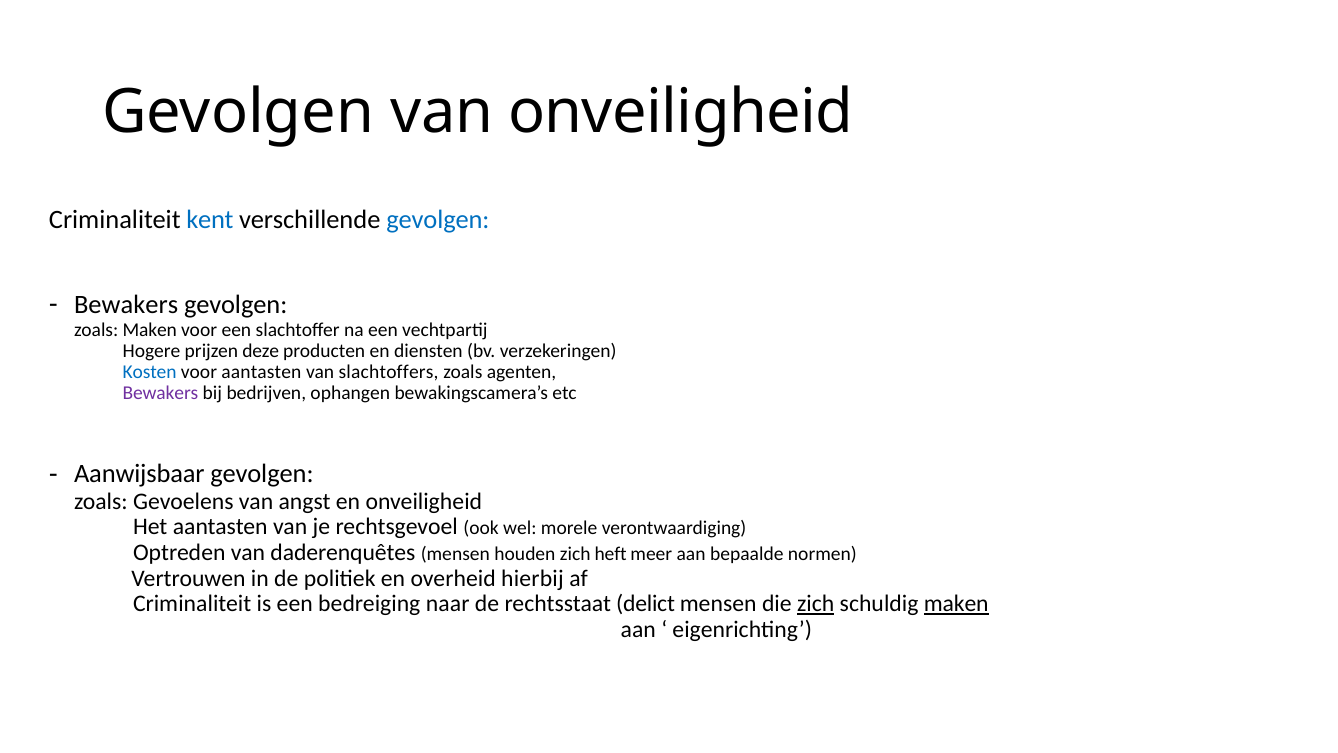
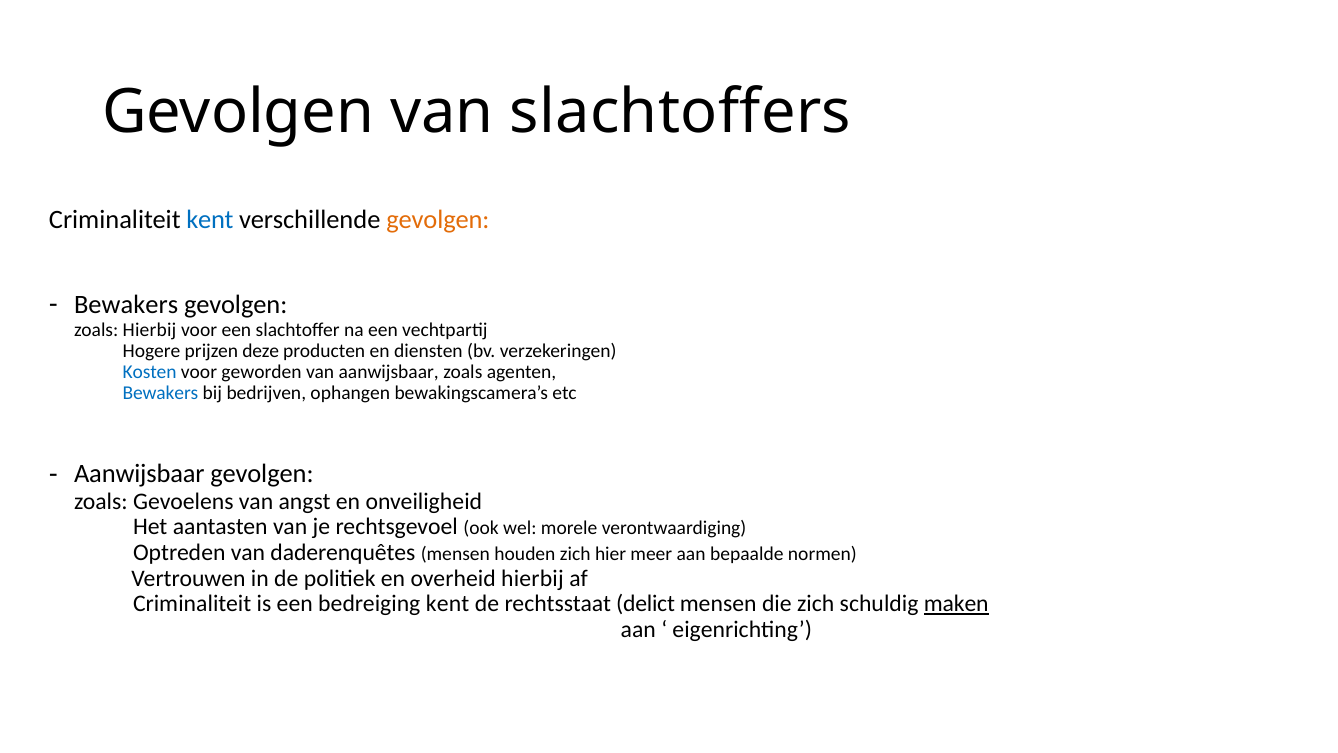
van onveiligheid: onveiligheid -> slachtoffers
gevolgen at (438, 219) colour: blue -> orange
zoals Maken: Maken -> Hierbij
voor aantasten: aantasten -> geworden
van slachtoffers: slachtoffers -> aanwijsbaar
Bewakers at (160, 393) colour: purple -> blue
heft: heft -> hier
bedreiging naar: naar -> kent
zich at (816, 604) underline: present -> none
